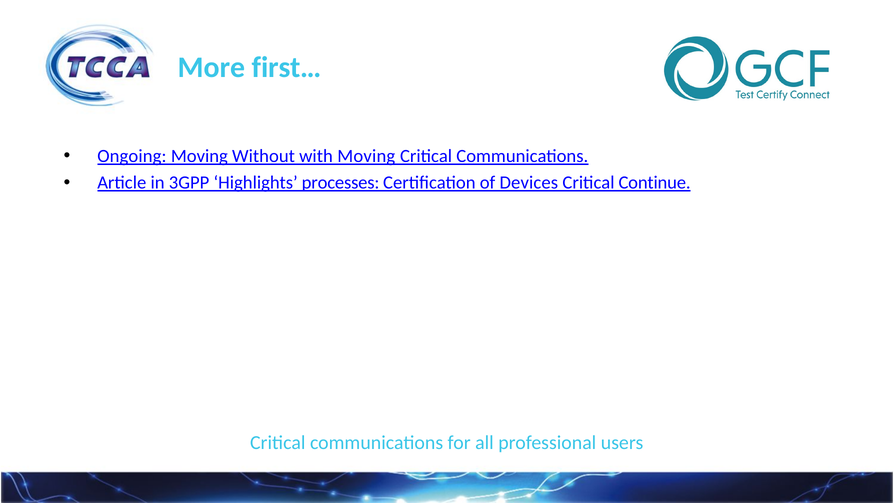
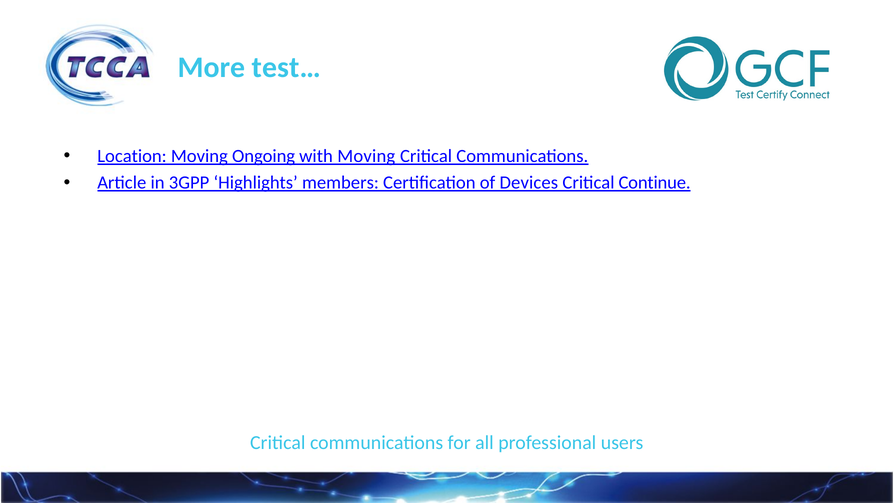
first…: first… -> test…
Ongoing: Ongoing -> Location
Without: Without -> Ongoing
processes: processes -> members
